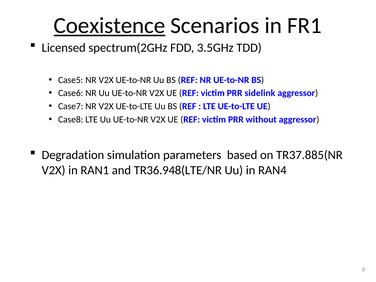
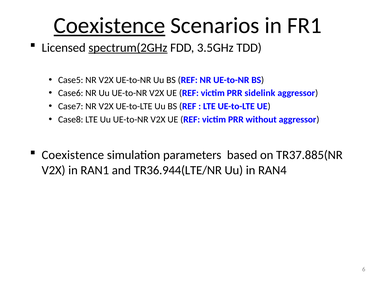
spectrum(2GHz underline: none -> present
Degradation at (73, 155): Degradation -> Coexistence
TR36.948(LTE/NR: TR36.948(LTE/NR -> TR36.944(LTE/NR
